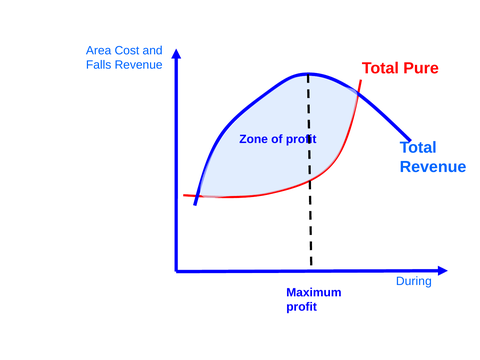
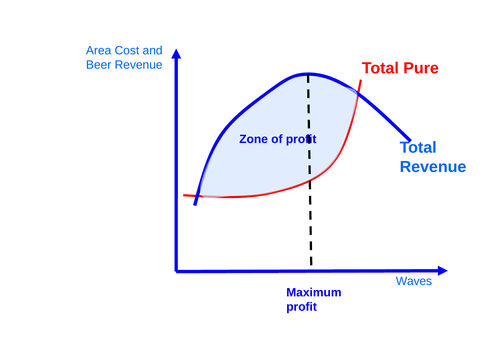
Falls: Falls -> Beer
During: During -> Waves
